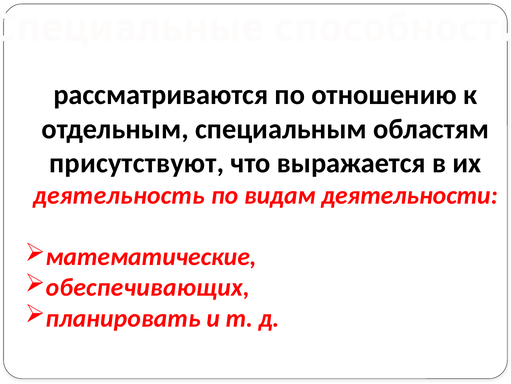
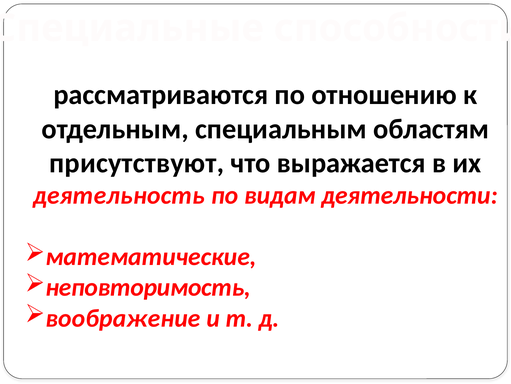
обеспечивающих: обеспечивающих -> неповторимость
планировать: планировать -> воображение
